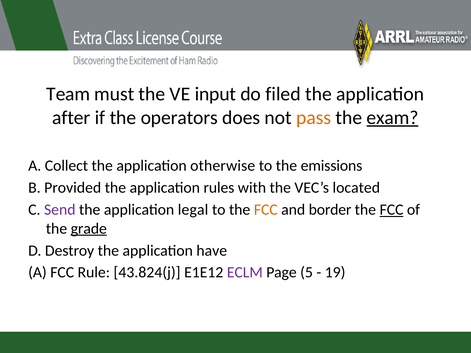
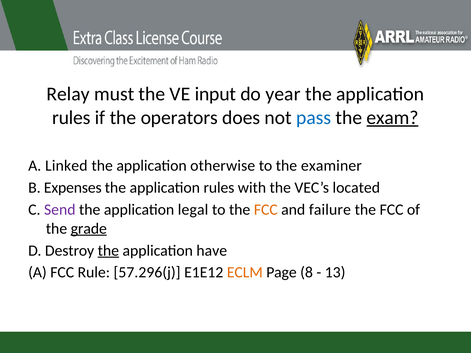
Team: Team -> Relay
filed: filed -> year
after at (71, 118): after -> rules
pass colour: orange -> blue
Collect: Collect -> Linked
emissions: emissions -> examiner
Provided: Provided -> Expenses
border: border -> failure
FCC at (392, 210) underline: present -> none
the at (108, 251) underline: none -> present
43.824(j: 43.824(j -> 57.296(j
ECLM colour: purple -> orange
5: 5 -> 8
19: 19 -> 13
